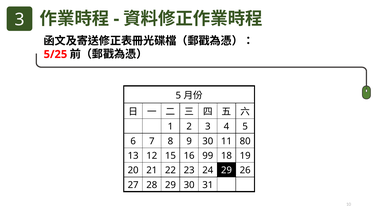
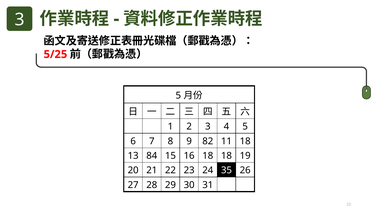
9 30: 30 -> 82
11 80: 80 -> 18
12: 12 -> 84
16 99: 99 -> 18
24 29: 29 -> 35
